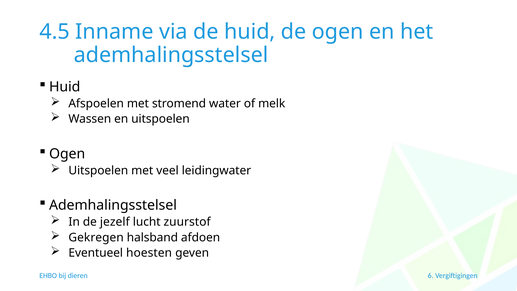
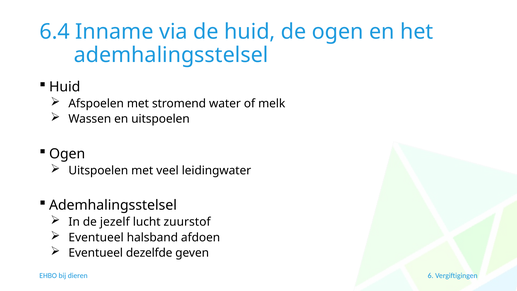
4.5: 4.5 -> 6.4
Gekregen at (96, 237): Gekregen -> Eventueel
hoesten: hoesten -> dezelfde
